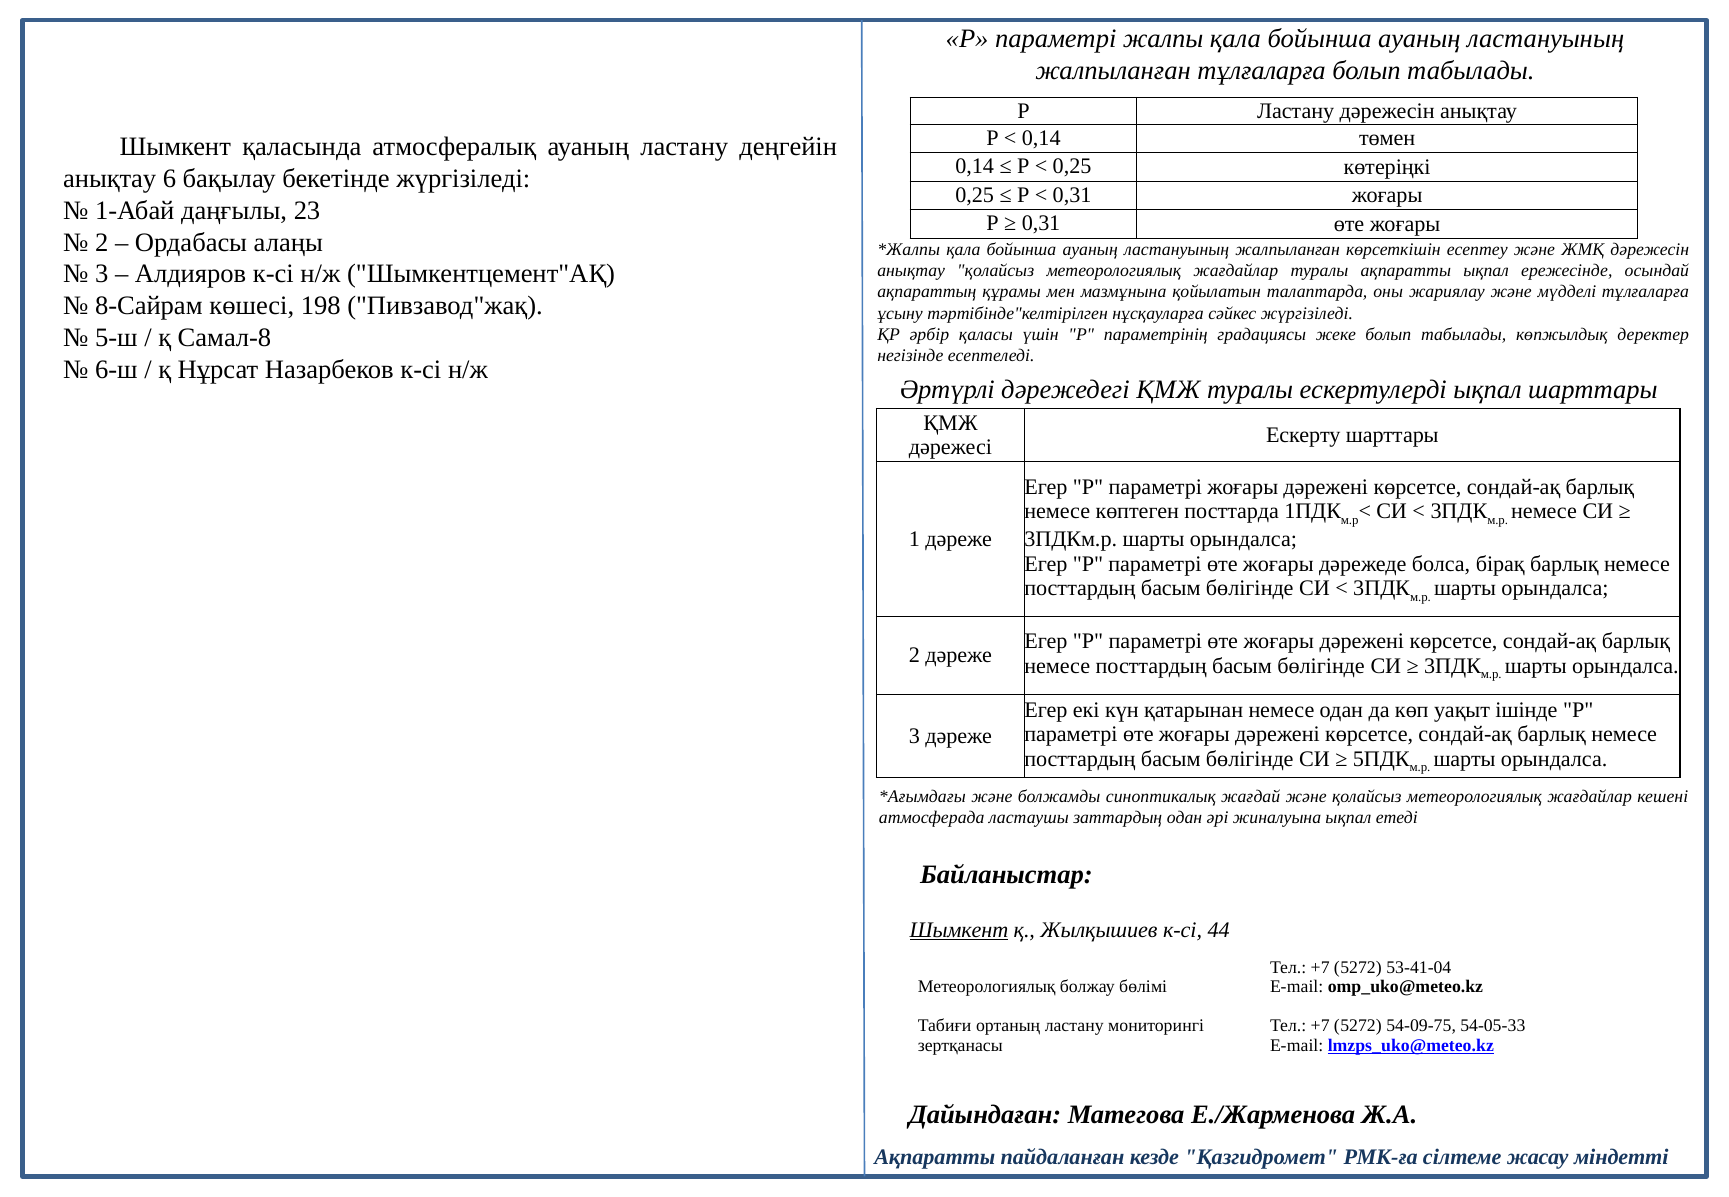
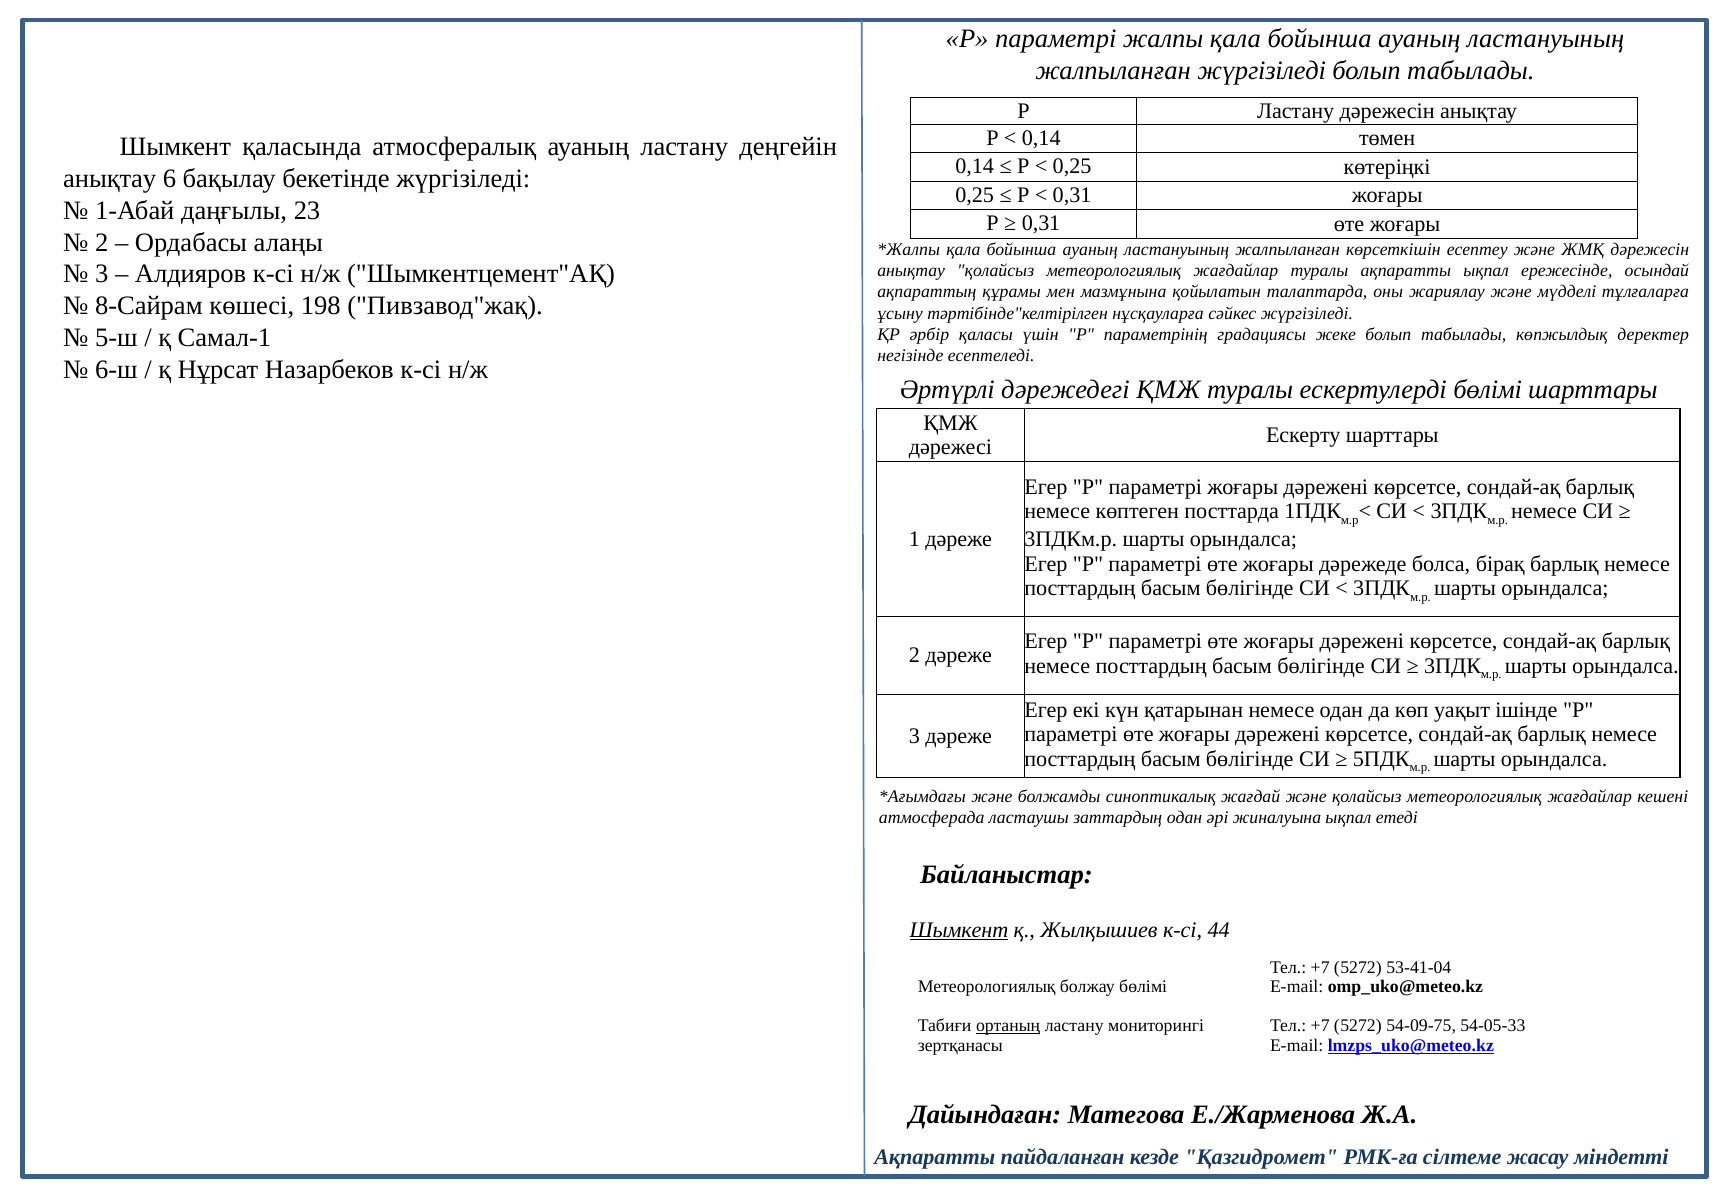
жалпыланған тұлғаларға: тұлғаларға -> жүргізіледі
Самал-8: Самал-8 -> Самал-1
ескертулерді ықпал: ықпал -> бөлімі
ортаның underline: none -> present
